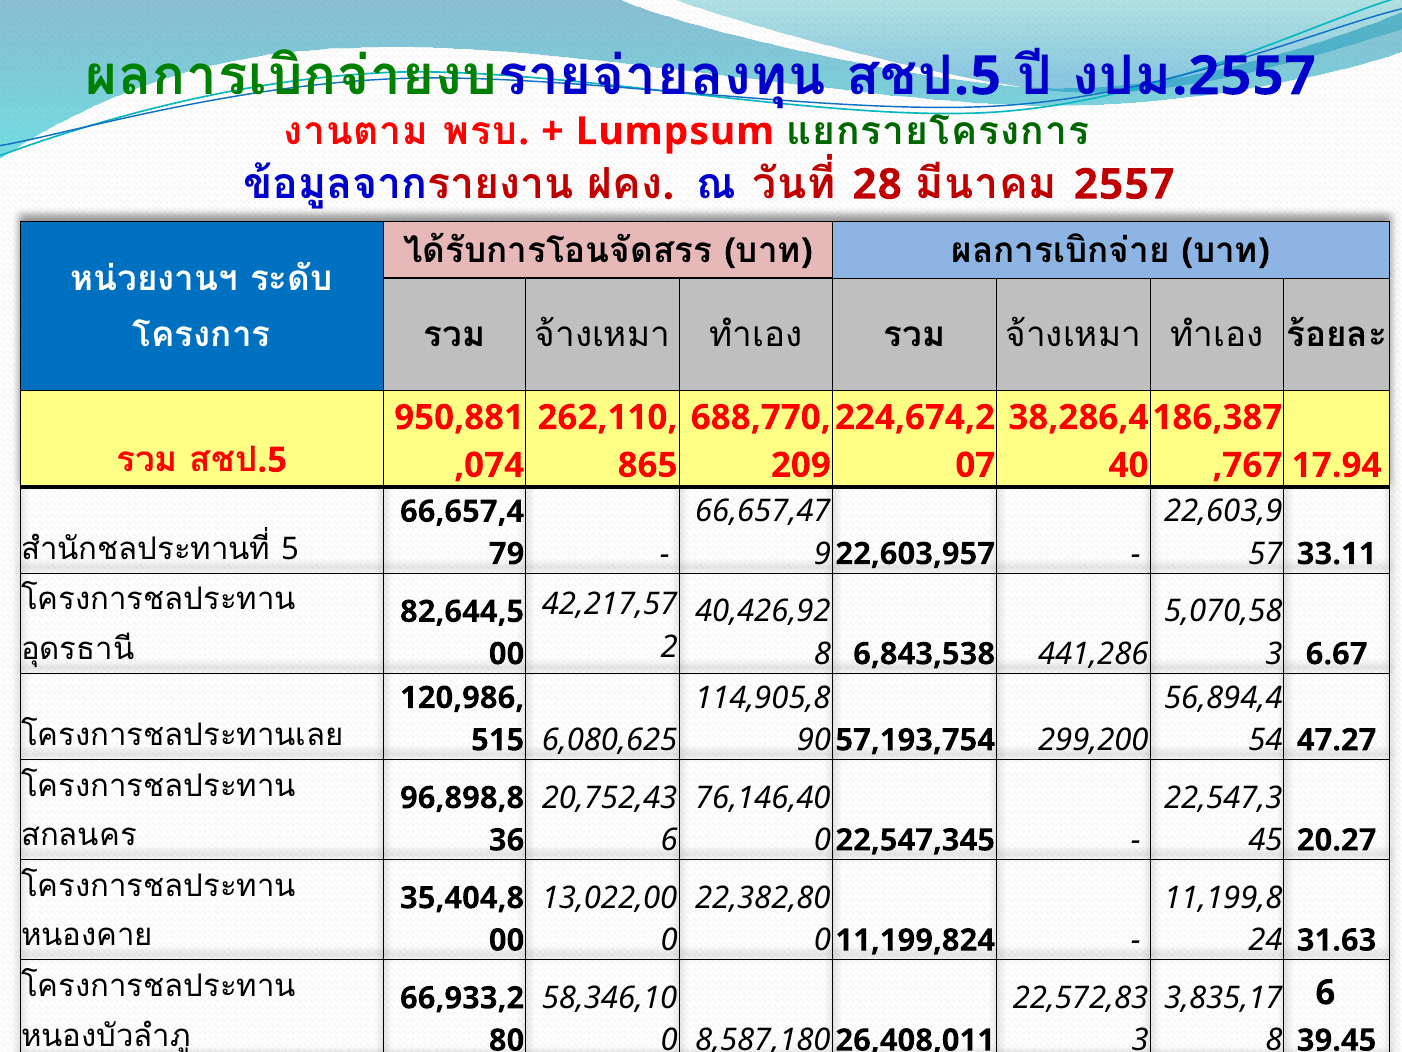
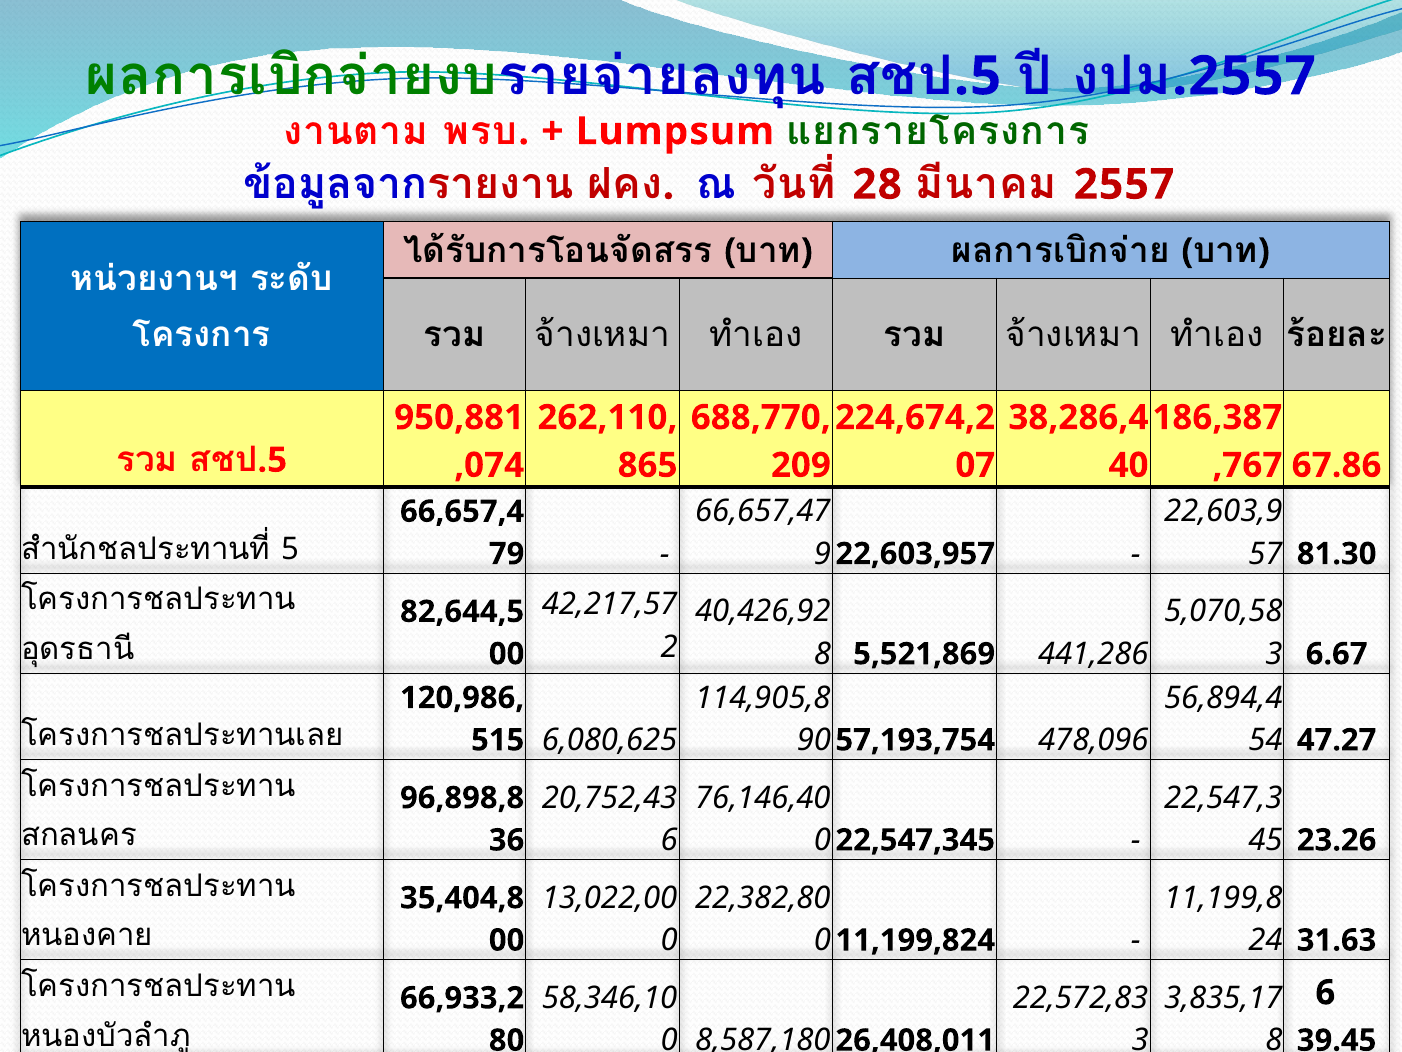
17.94: 17.94 -> 67.86
33.11: 33.11 -> 81.30
6,843,538: 6,843,538 -> 5,521,869
299,200: 299,200 -> 478,096
20.27: 20.27 -> 23.26
